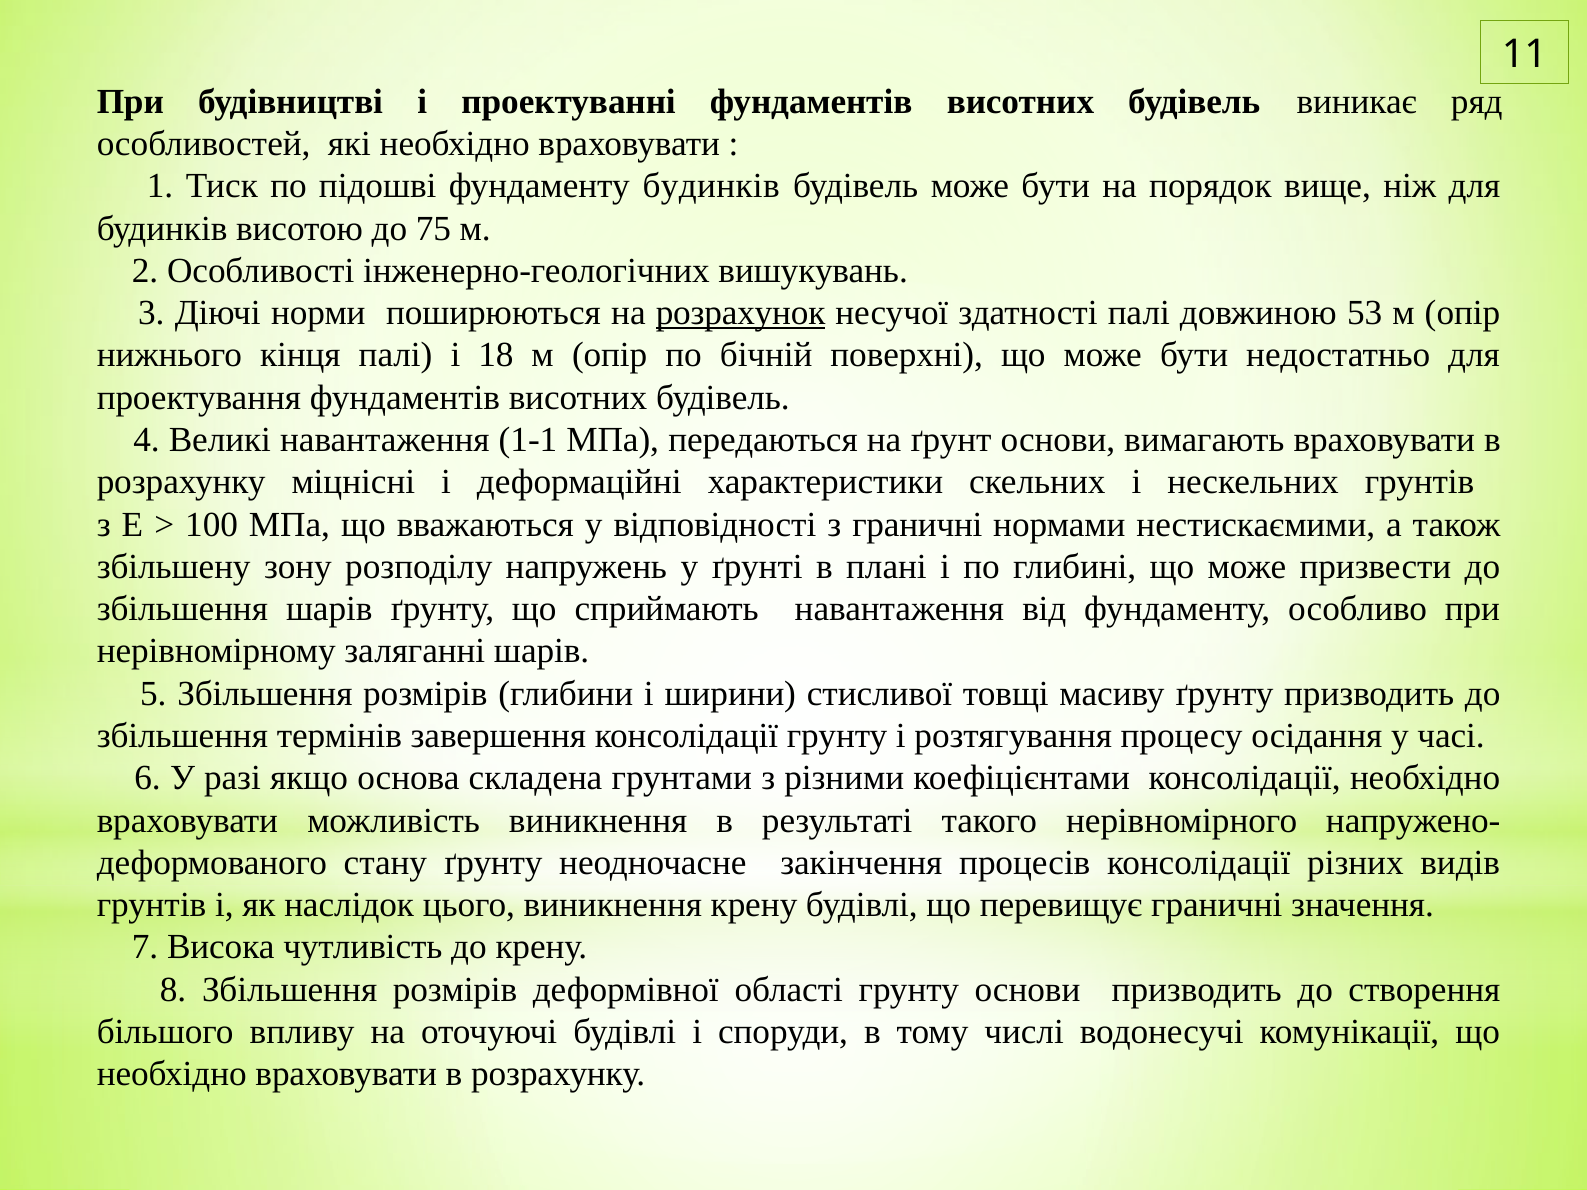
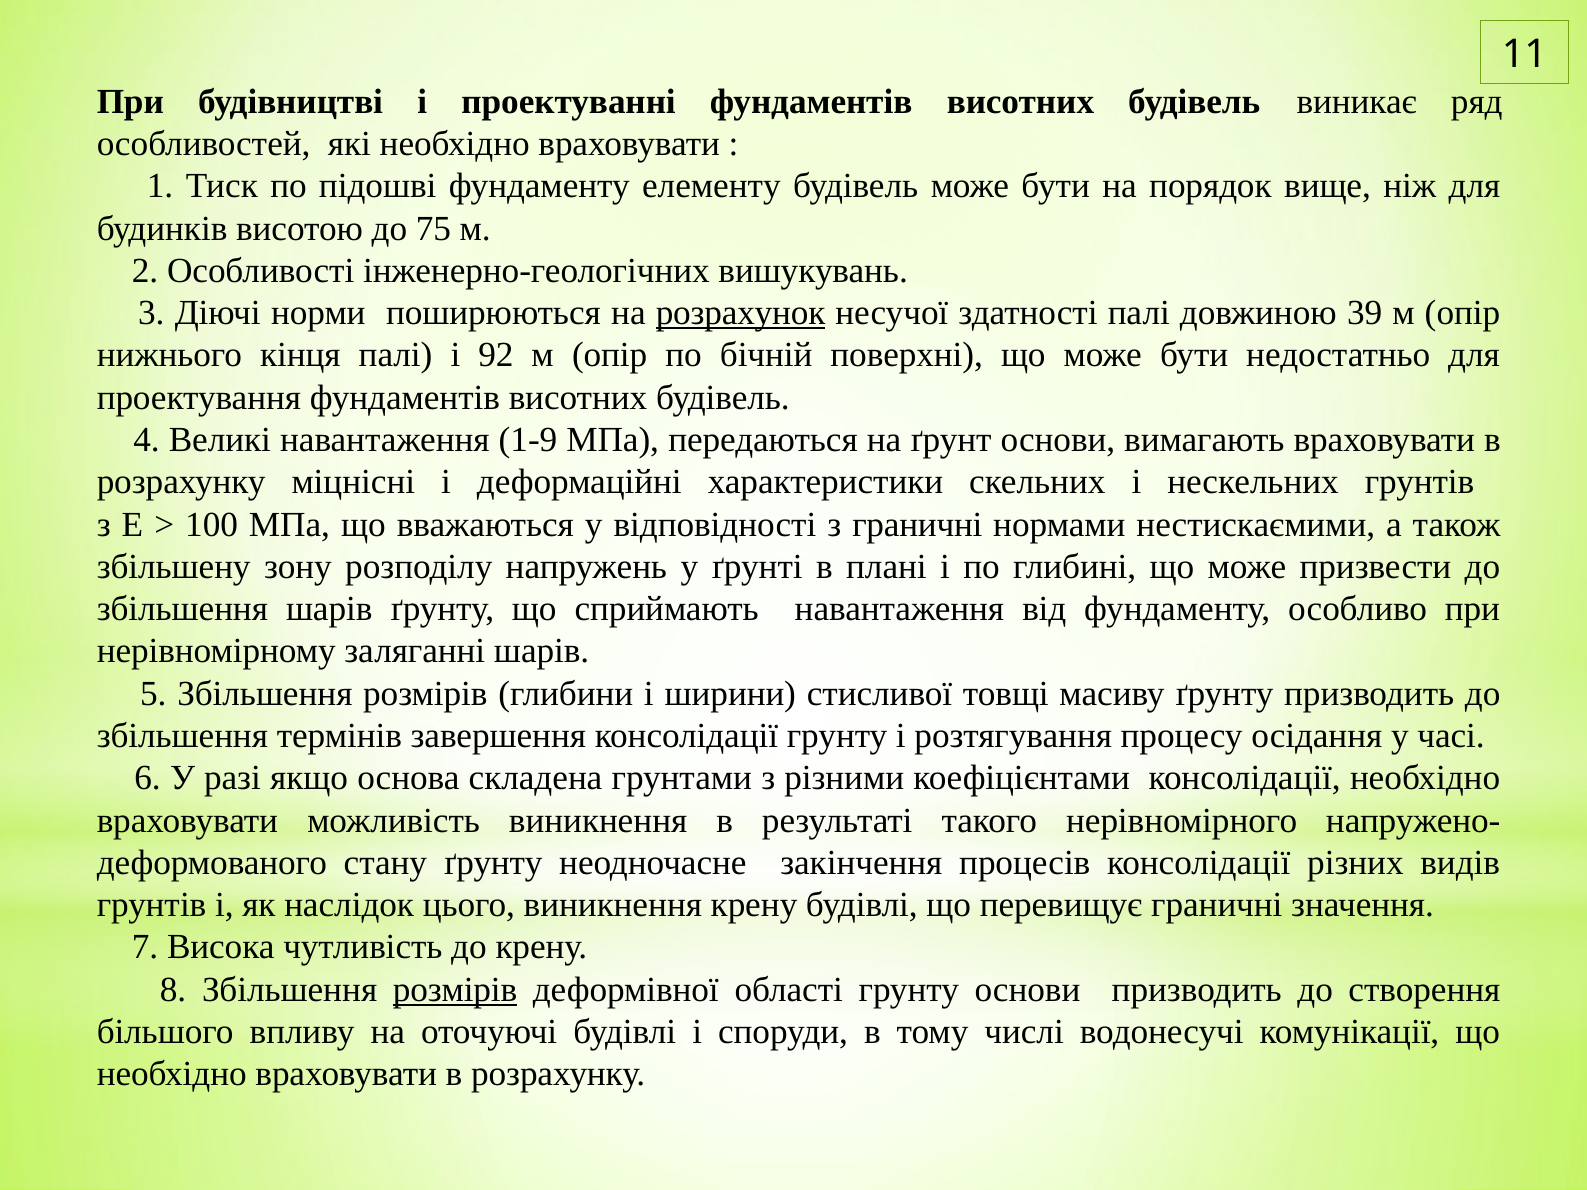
фундаменту будинків: будинків -> елементу
53: 53 -> 39
18: 18 -> 92
1-1: 1-1 -> 1-9
розмірів at (455, 990) underline: none -> present
